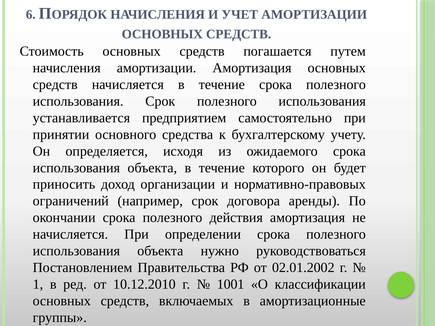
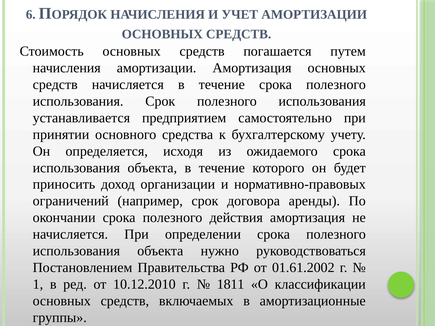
02.01.2002: 02.01.2002 -> 01.61.2002
1001: 1001 -> 1811
